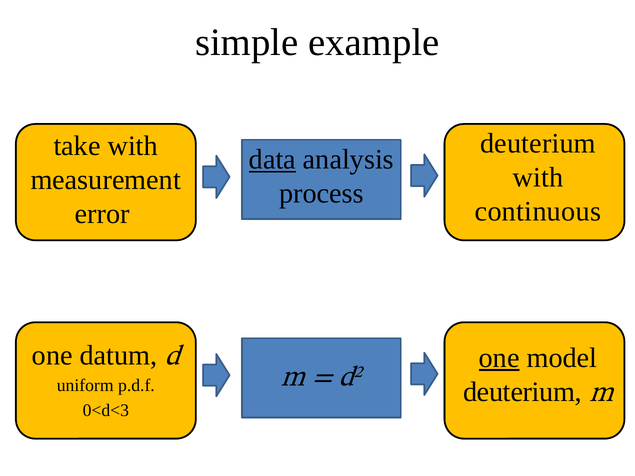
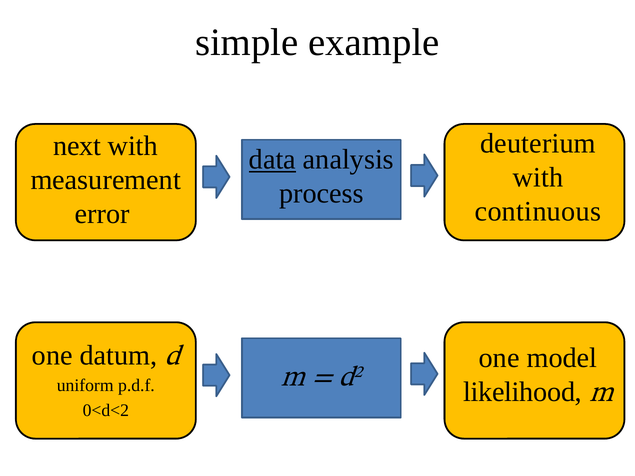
take: take -> next
one at (499, 358) underline: present -> none
deuterium at (523, 392): deuterium -> likelihood
0<d<3: 0<d<3 -> 0<d<2
